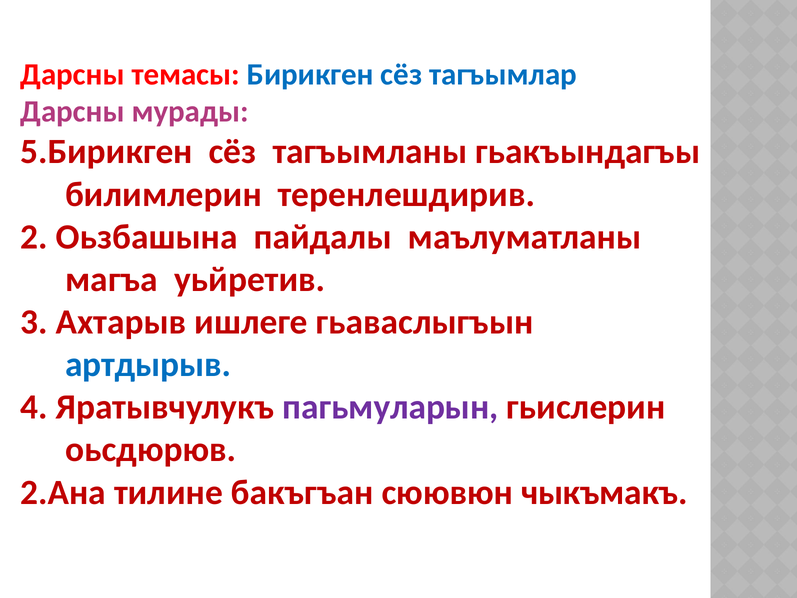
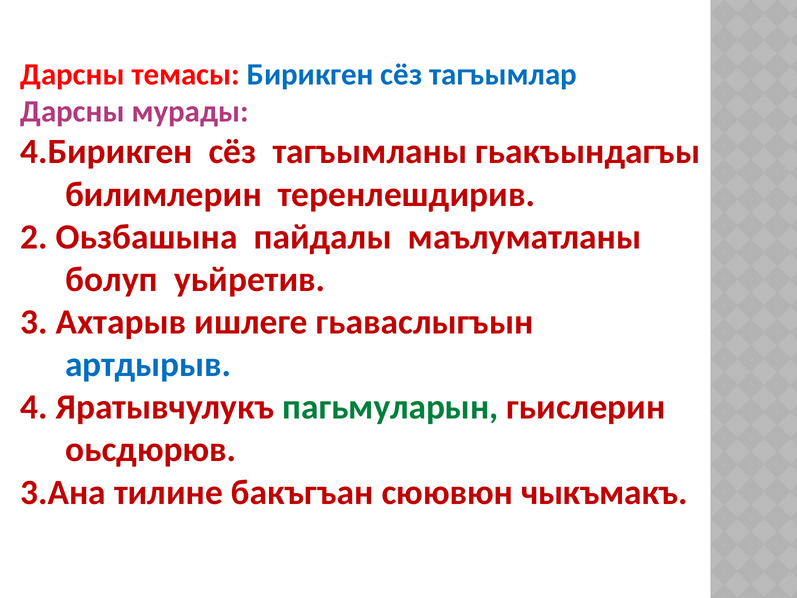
5.Бирикген: 5.Бирикген -> 4.Бирикген
магъа: магъа -> болуп
пагьмуларын colour: purple -> green
2.Ана: 2.Ана -> 3.Ана
